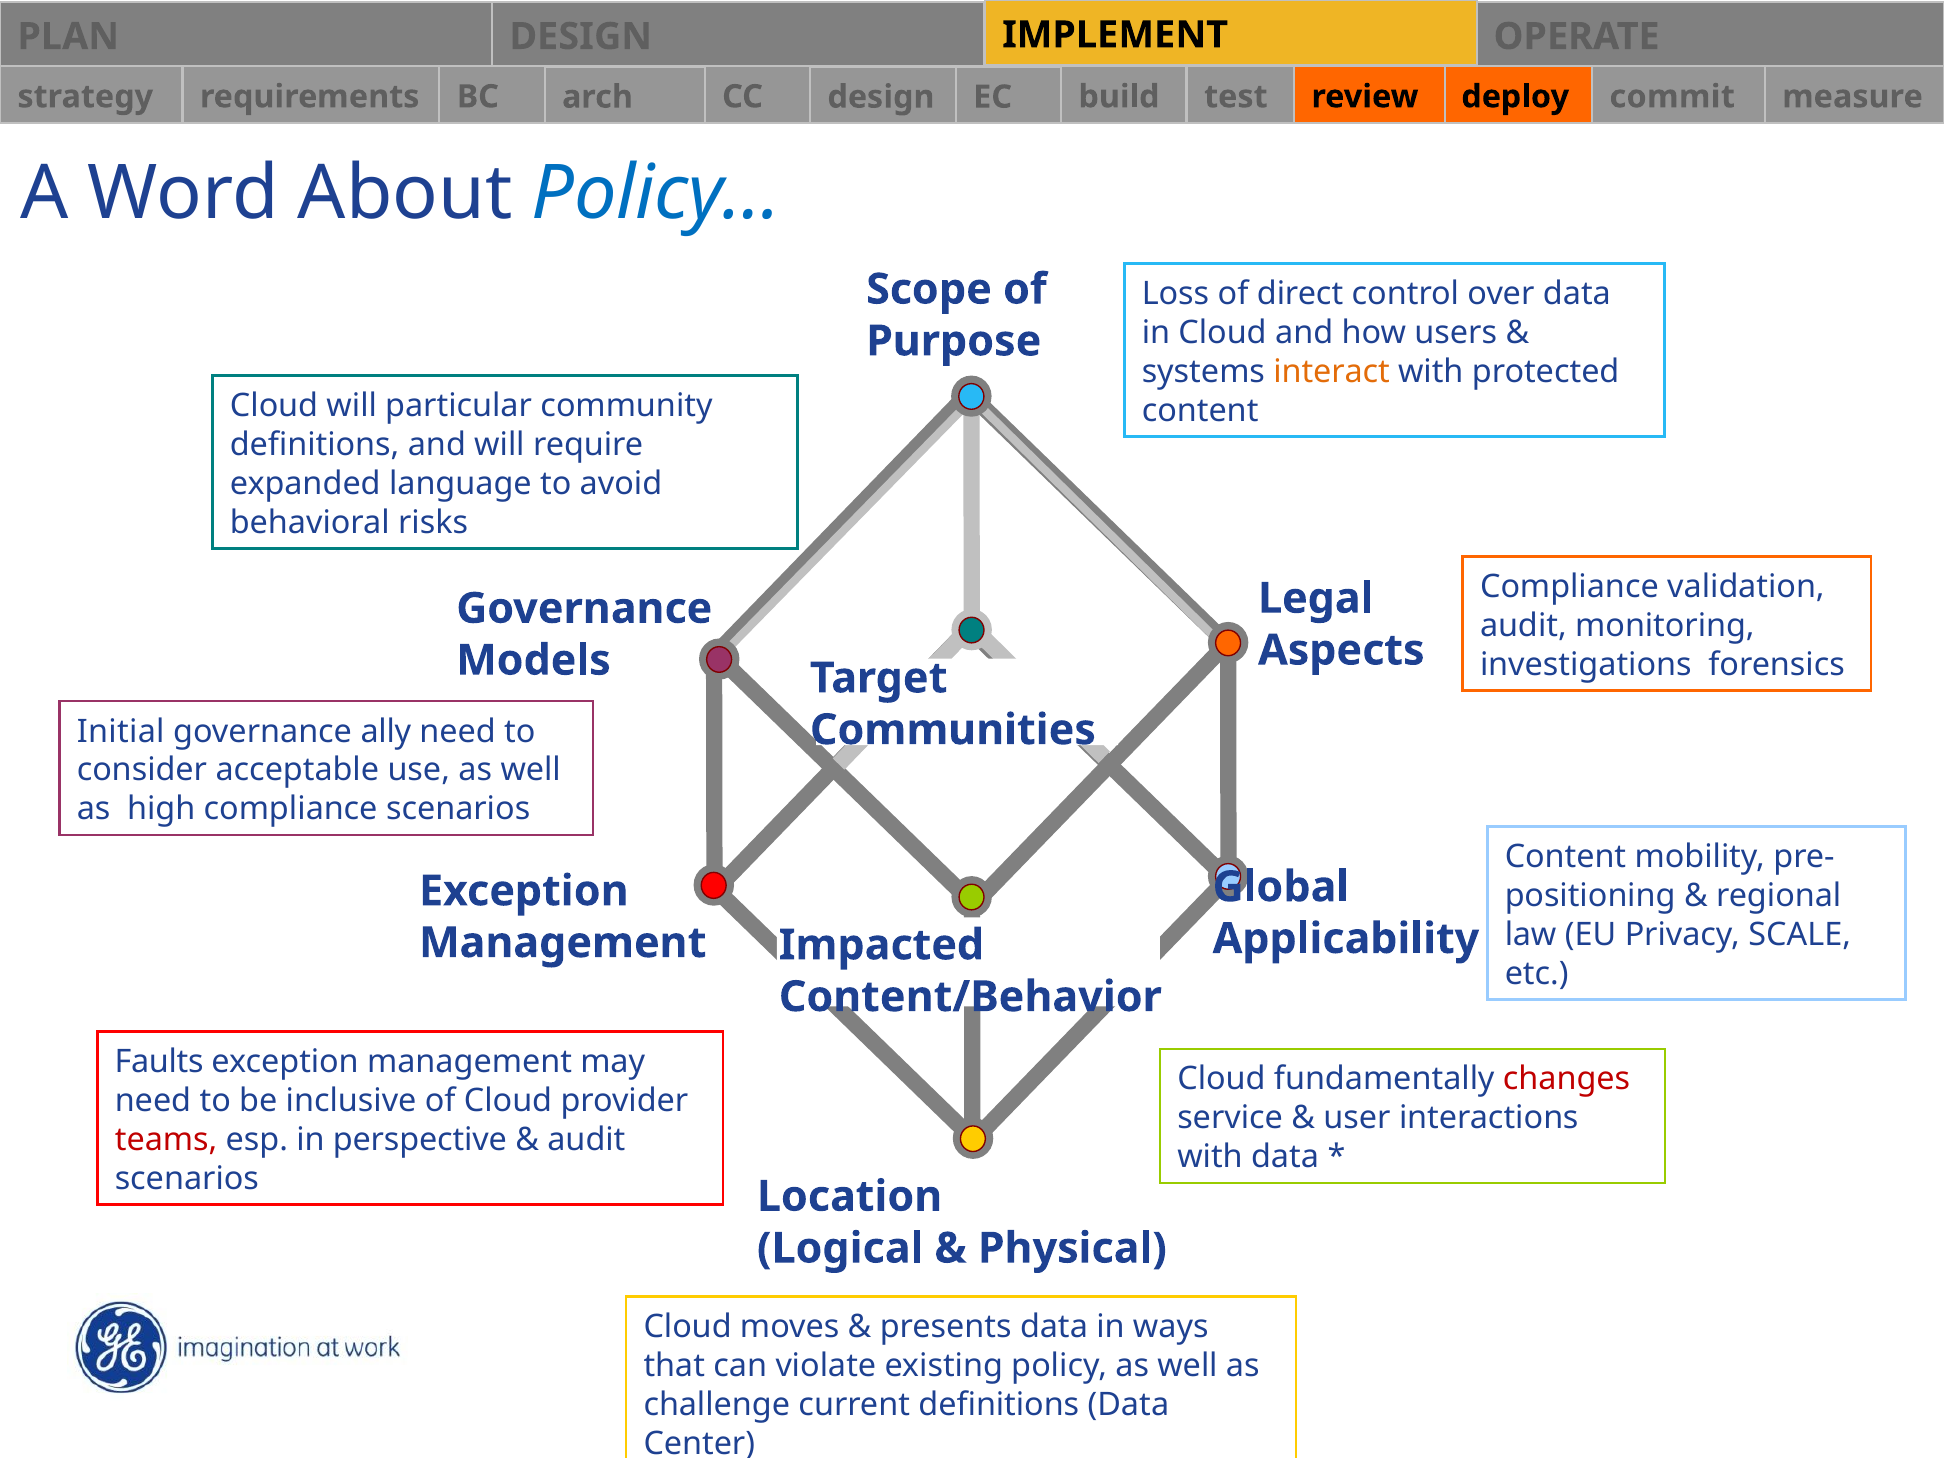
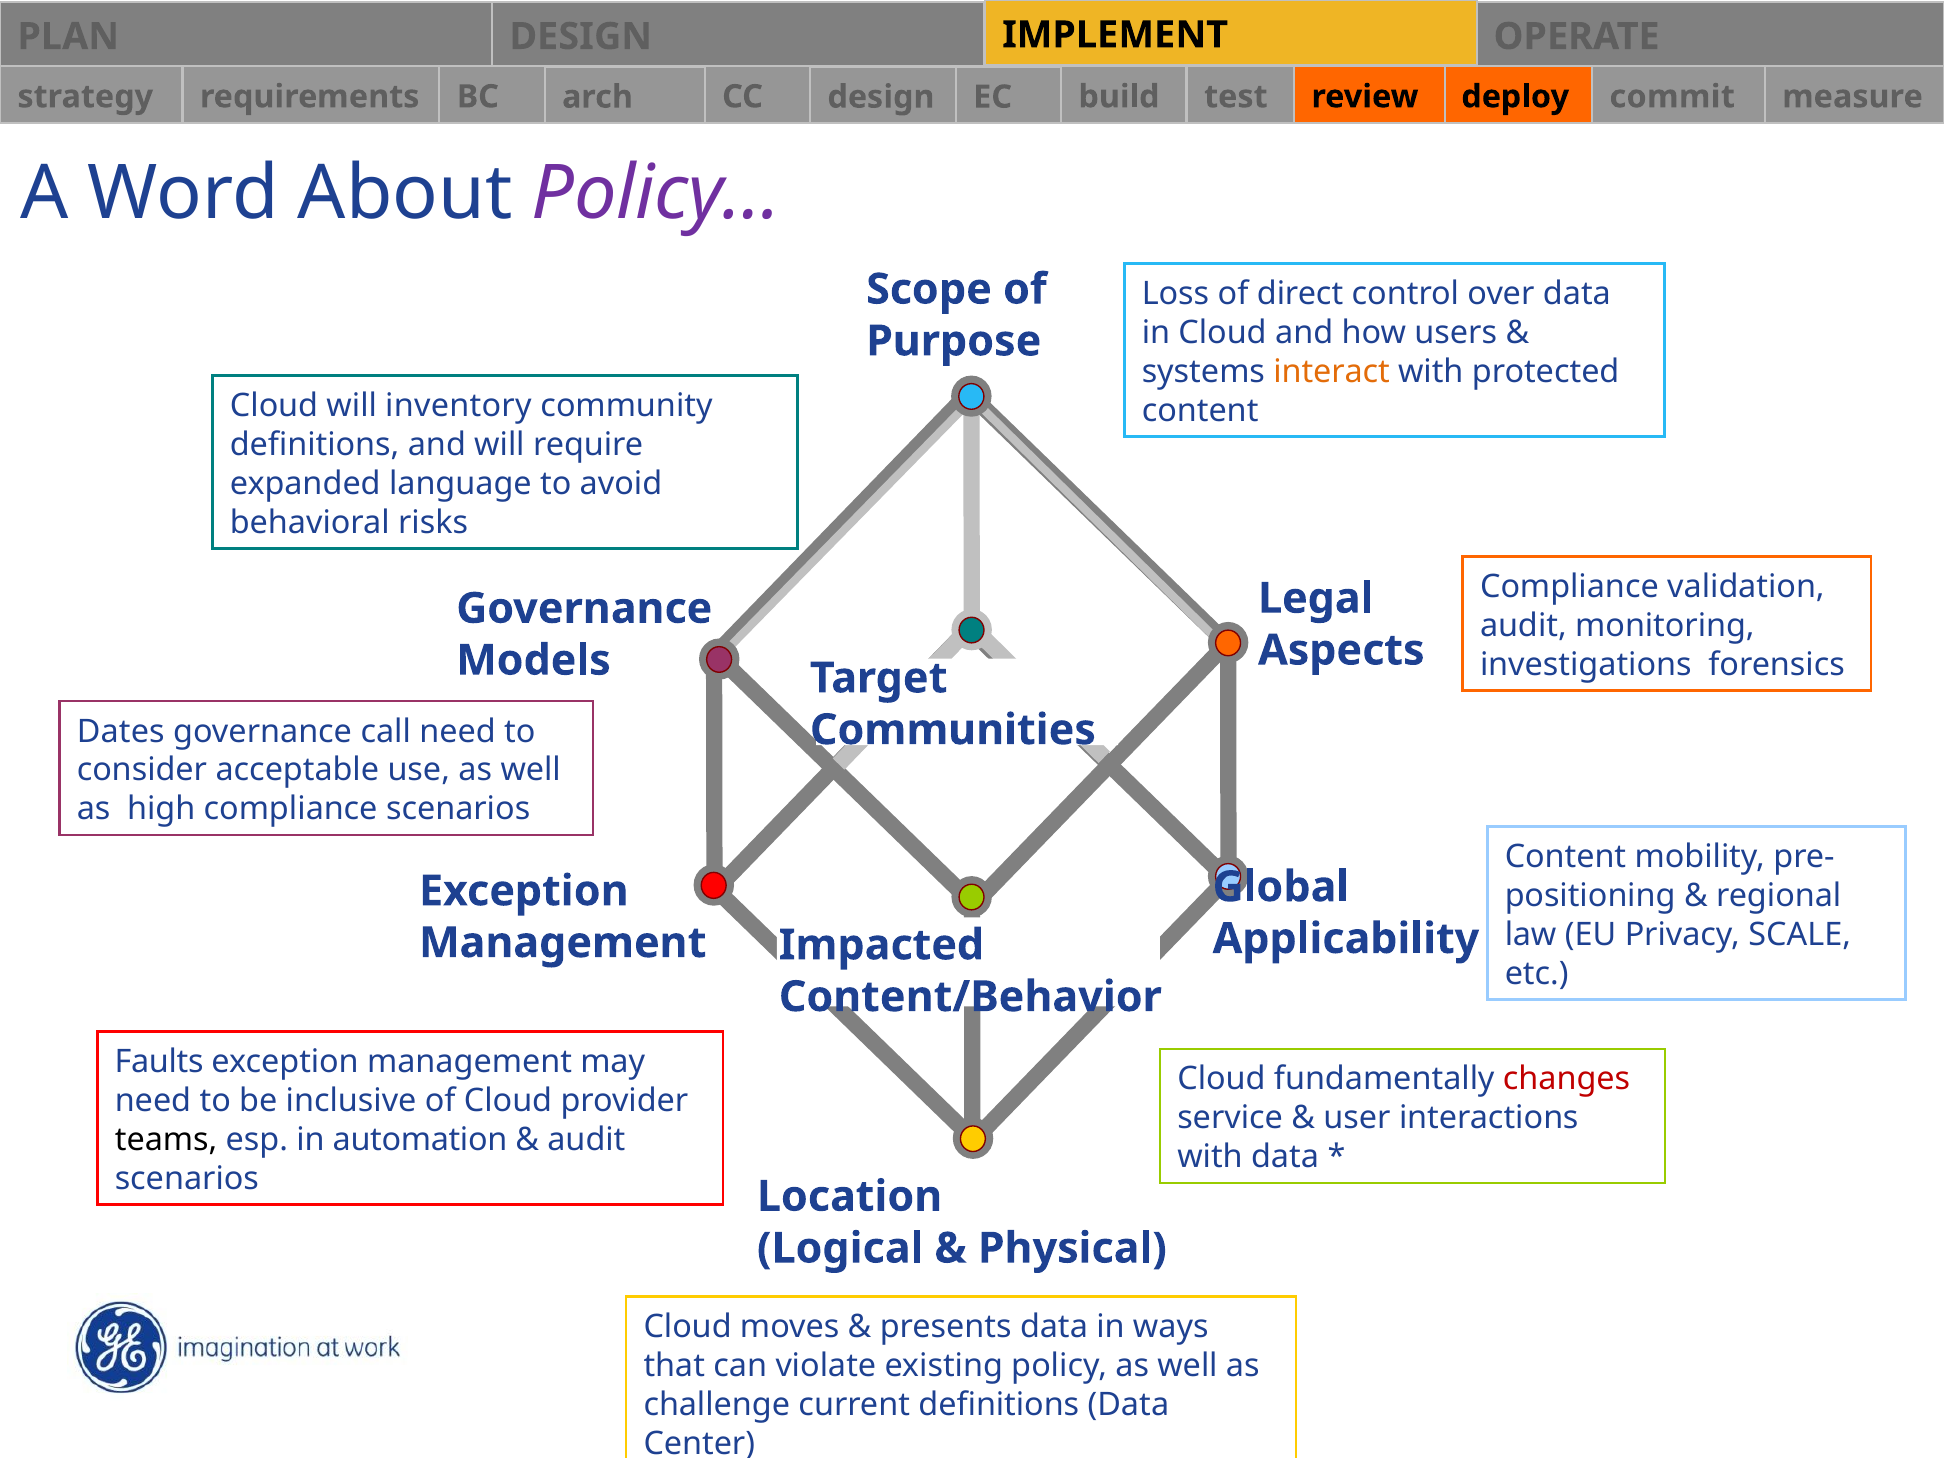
Policy… colour: blue -> purple
particular: particular -> inventory
Initial: Initial -> Dates
ally: ally -> call
teams colour: red -> black
perspective: perspective -> automation
